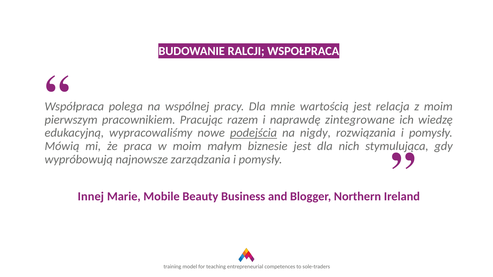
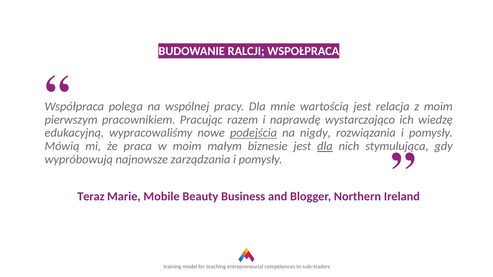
zintegrowane: zintegrowane -> wystarczająco
dla at (325, 146) underline: none -> present
Innej: Innej -> Teraz
